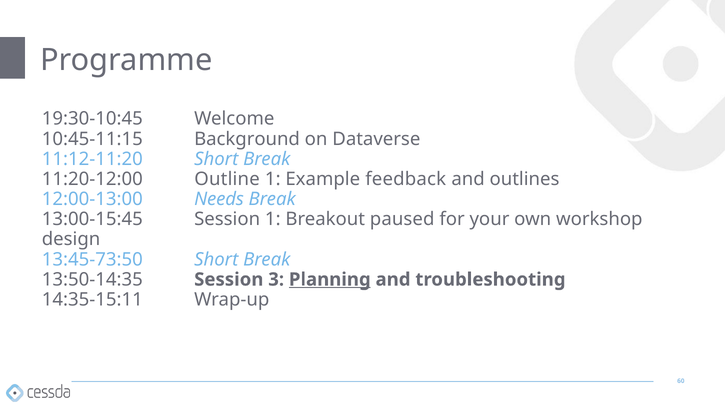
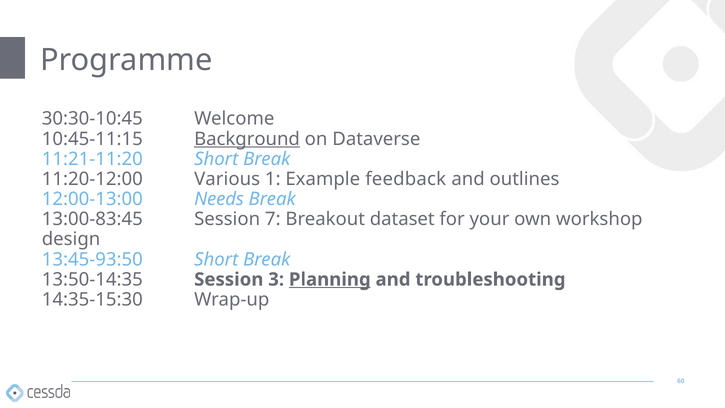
19:30-10:45: 19:30-10:45 -> 30:30-10:45
Background underline: none -> present
11:12-11:20: 11:12-11:20 -> 11:21-11:20
Outline: Outline -> Various
13:00-15:45: 13:00-15:45 -> 13:00-83:45
Session 1: 1 -> 7
paused: paused -> dataset
13:45-73:50: 13:45-73:50 -> 13:45-93:50
14:35-15:11: 14:35-15:11 -> 14:35-15:30
